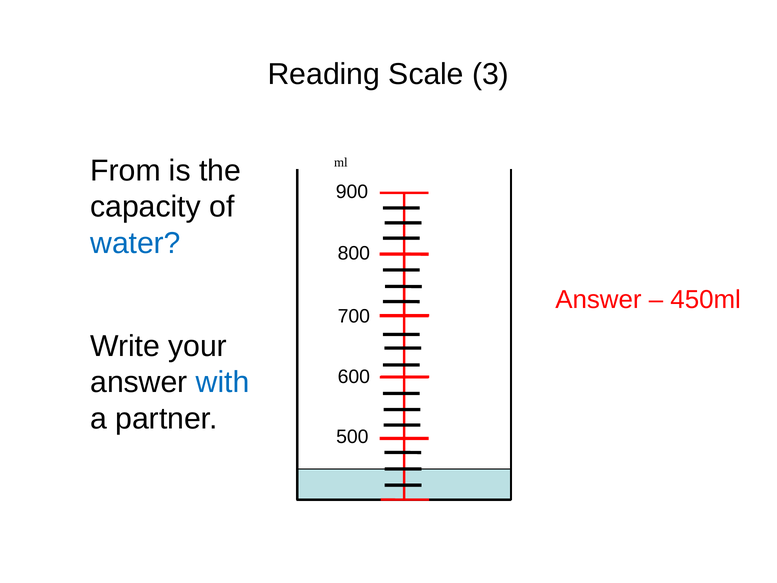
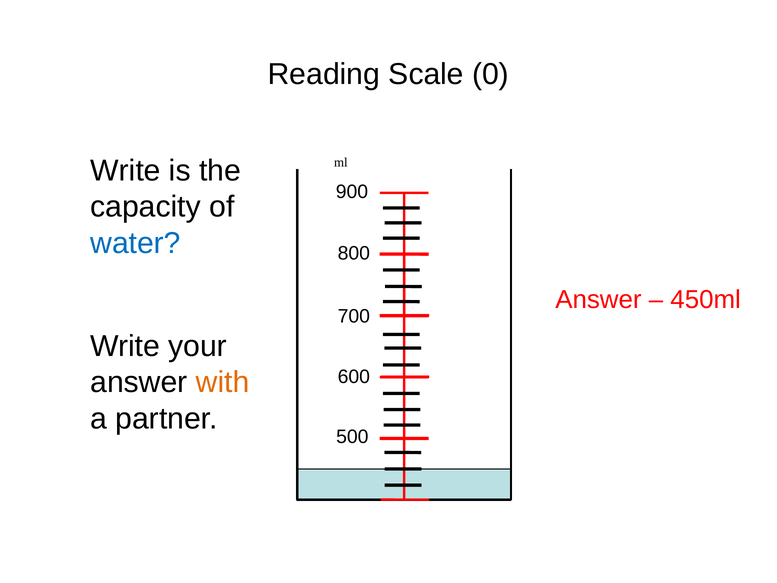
3: 3 -> 0
From at (125, 171): From -> Write
with colour: blue -> orange
